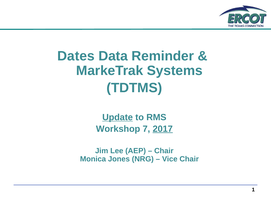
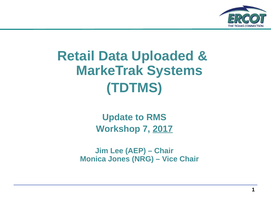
Dates: Dates -> Retail
Reminder: Reminder -> Uploaded
Update underline: present -> none
